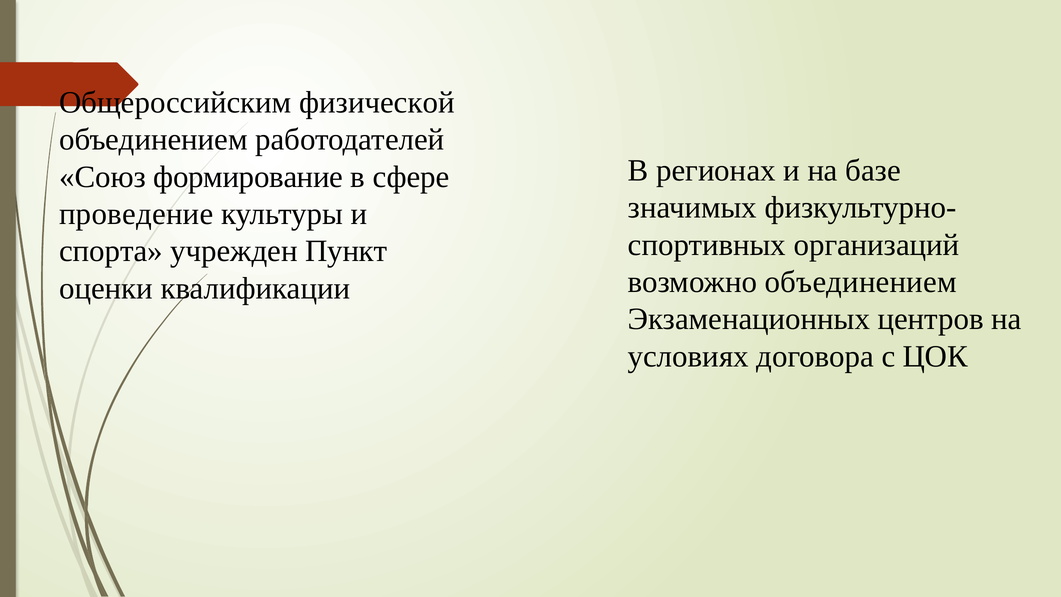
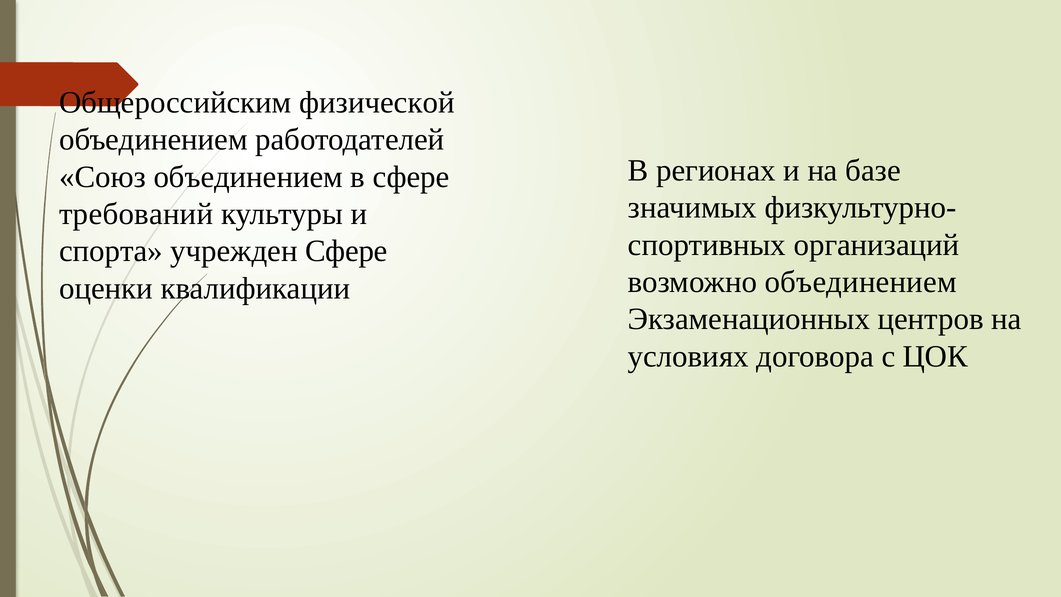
Союз формирование: формирование -> объединением
проведение: проведение -> требований
учрежден Пункт: Пункт -> Сфере
